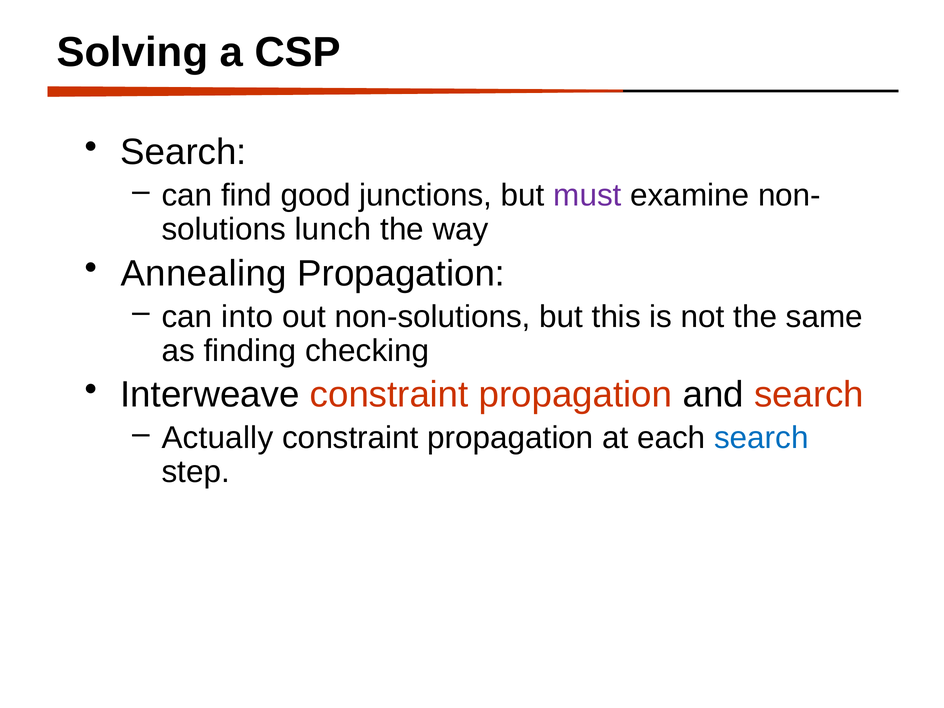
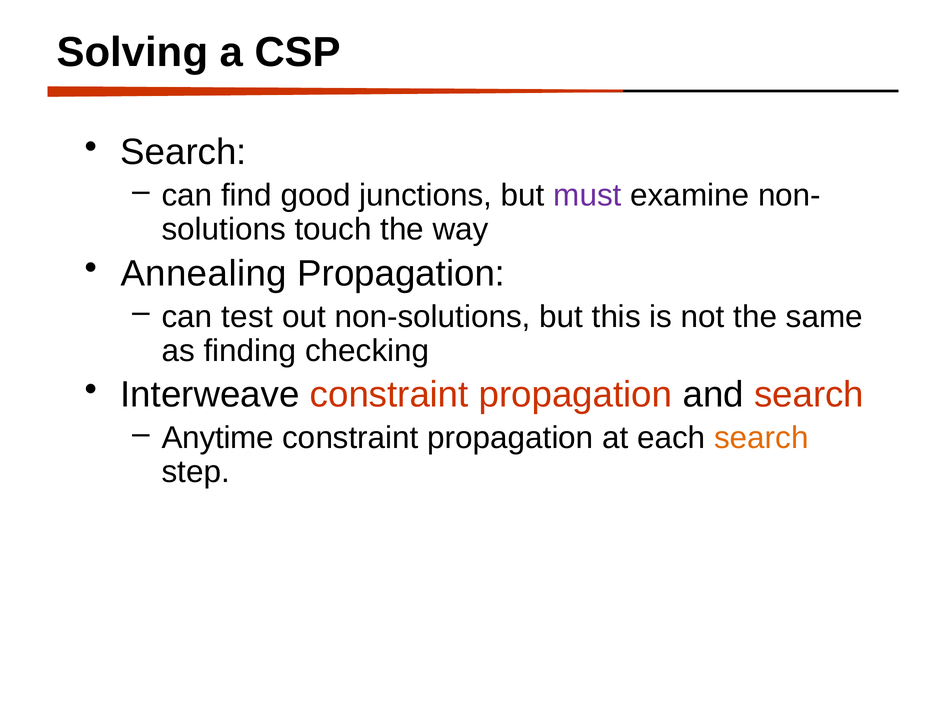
lunch: lunch -> touch
into: into -> test
Actually: Actually -> Anytime
search at (761, 438) colour: blue -> orange
